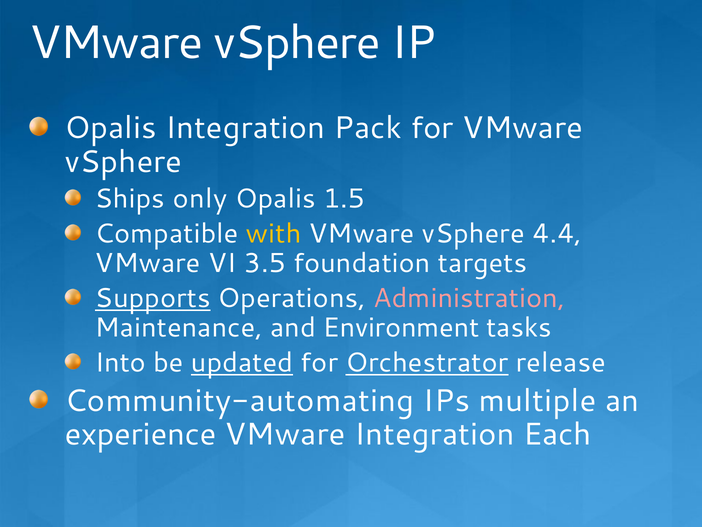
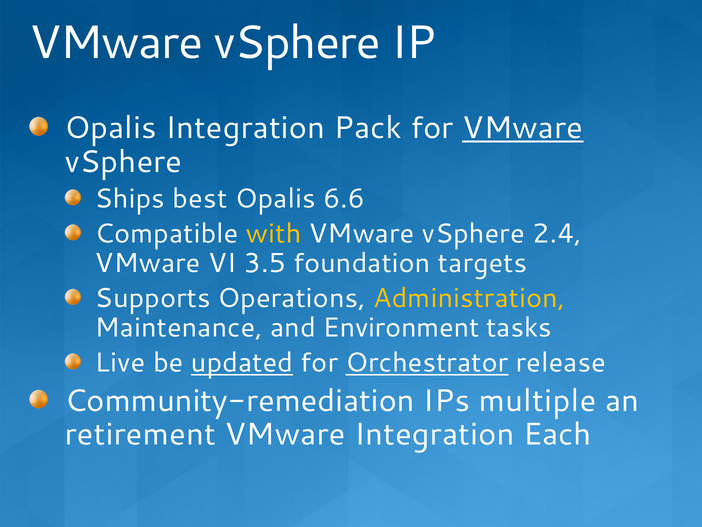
VMware at (523, 128) underline: none -> present
only: only -> best
1.5: 1.5 -> 6.6
4.4: 4.4 -> 2.4
Supports underline: present -> none
Administration colour: pink -> yellow
Into: Into -> Live
Community-automating: Community-automating -> Community-remediation
experience: experience -> retirement
